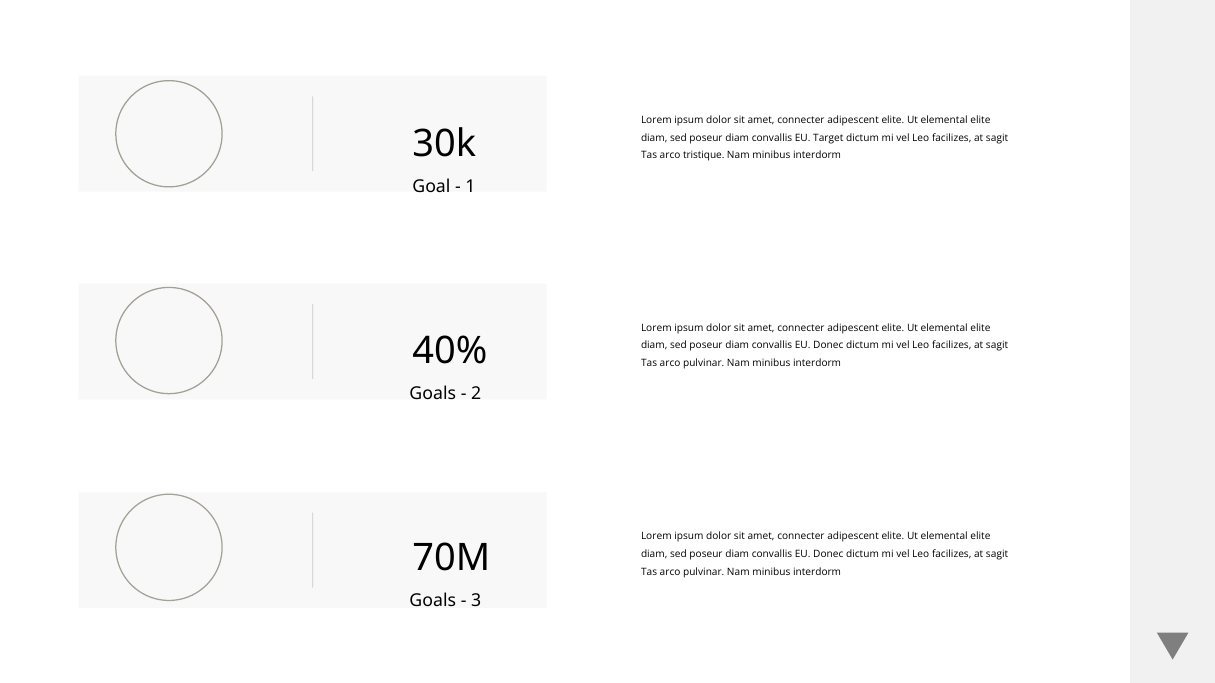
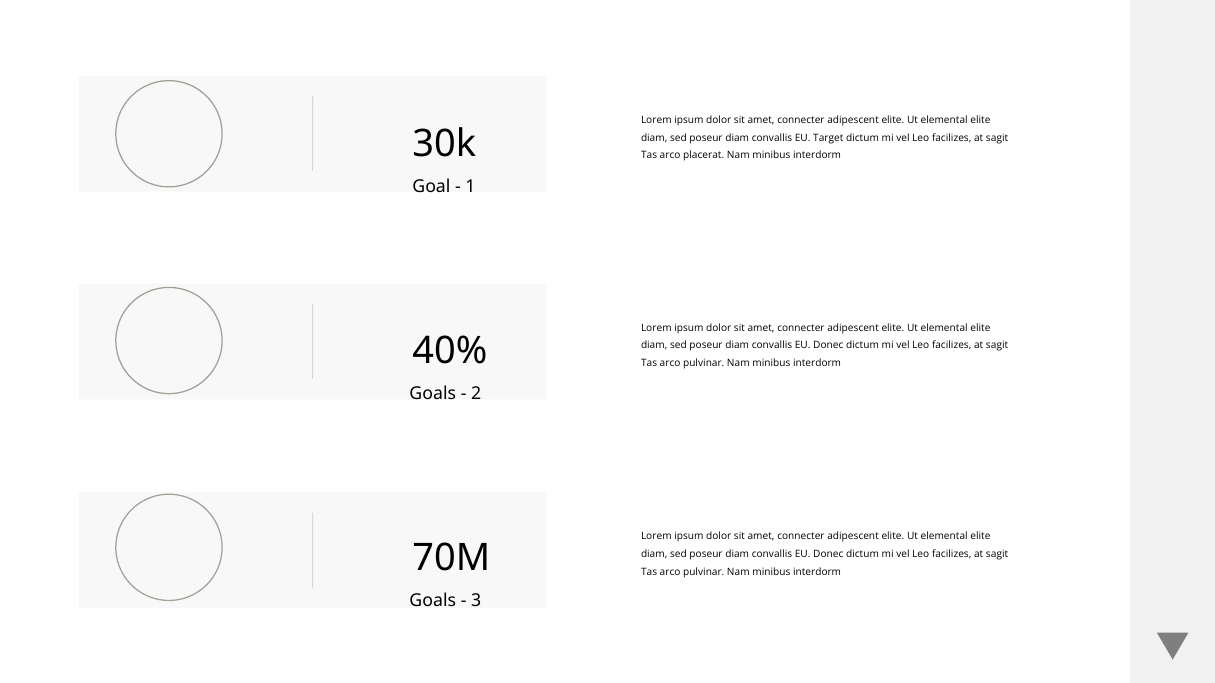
tristique: tristique -> placerat
